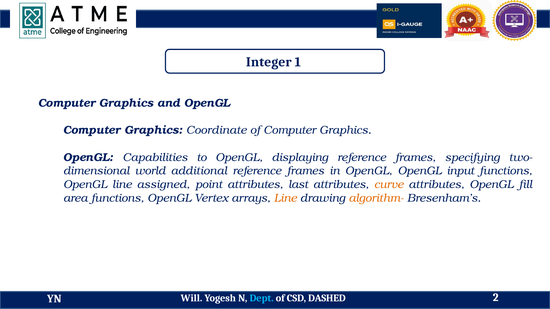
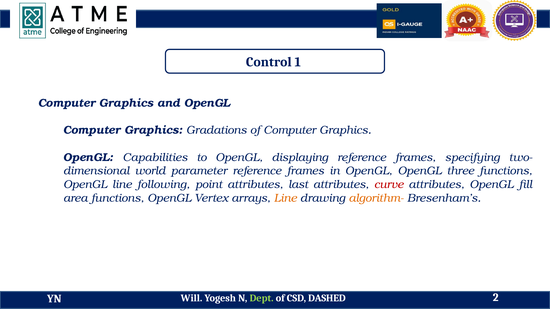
Integer: Integer -> Control
Coordinate: Coordinate -> Gradations
additional: additional -> parameter
input: input -> three
assigned: assigned -> following
curve colour: orange -> red
Dept colour: light blue -> light green
